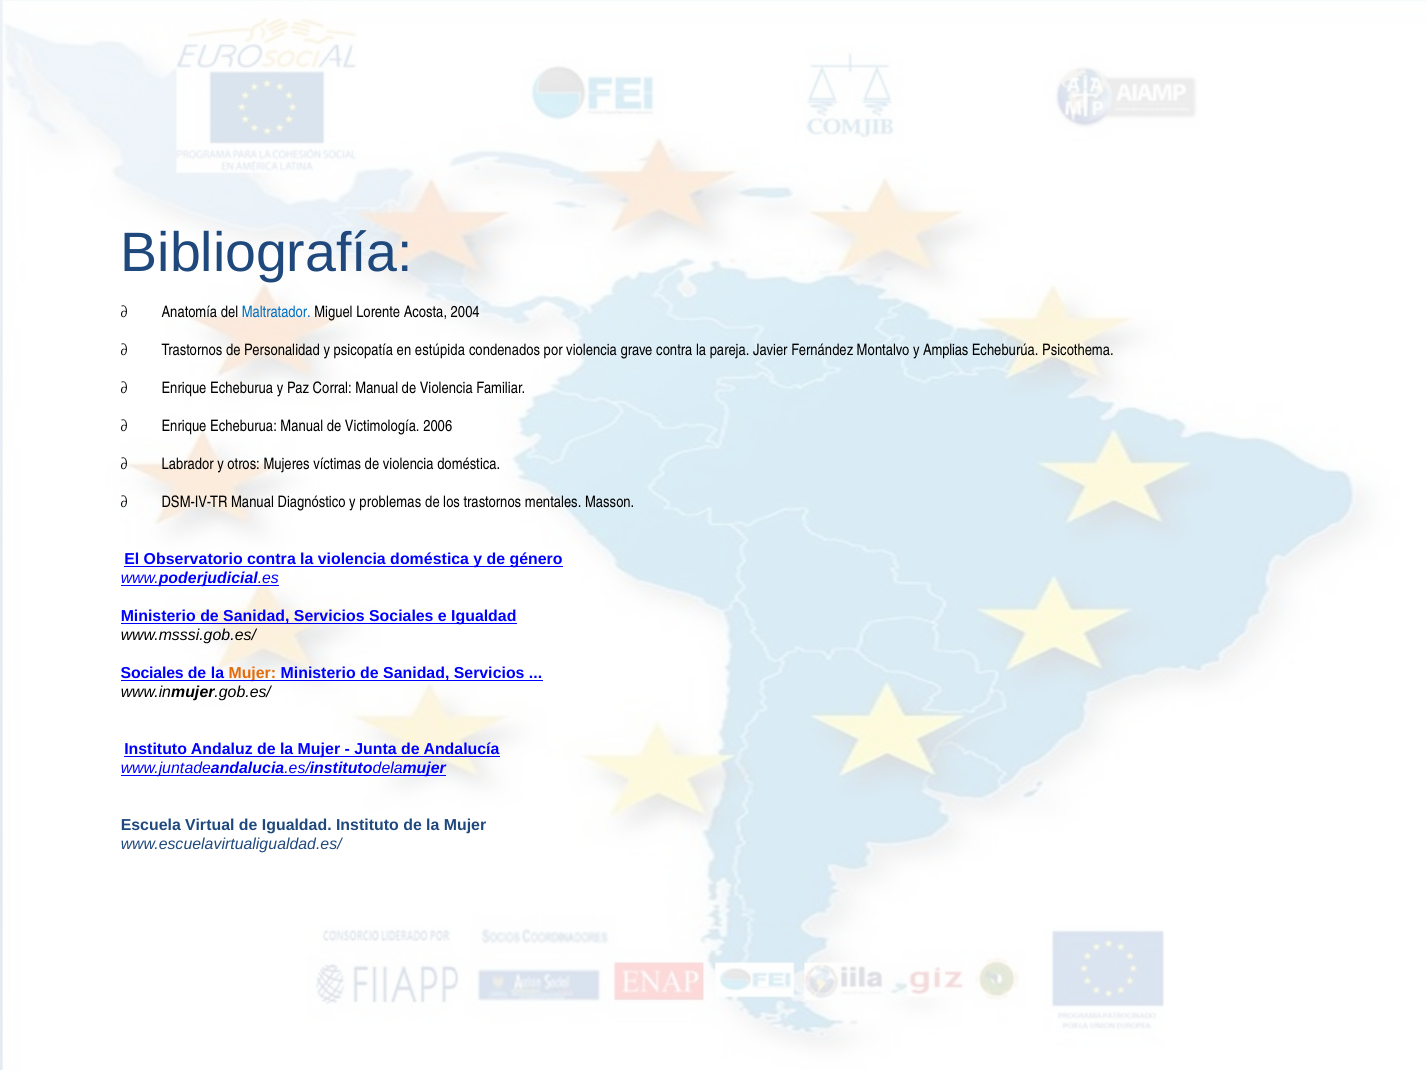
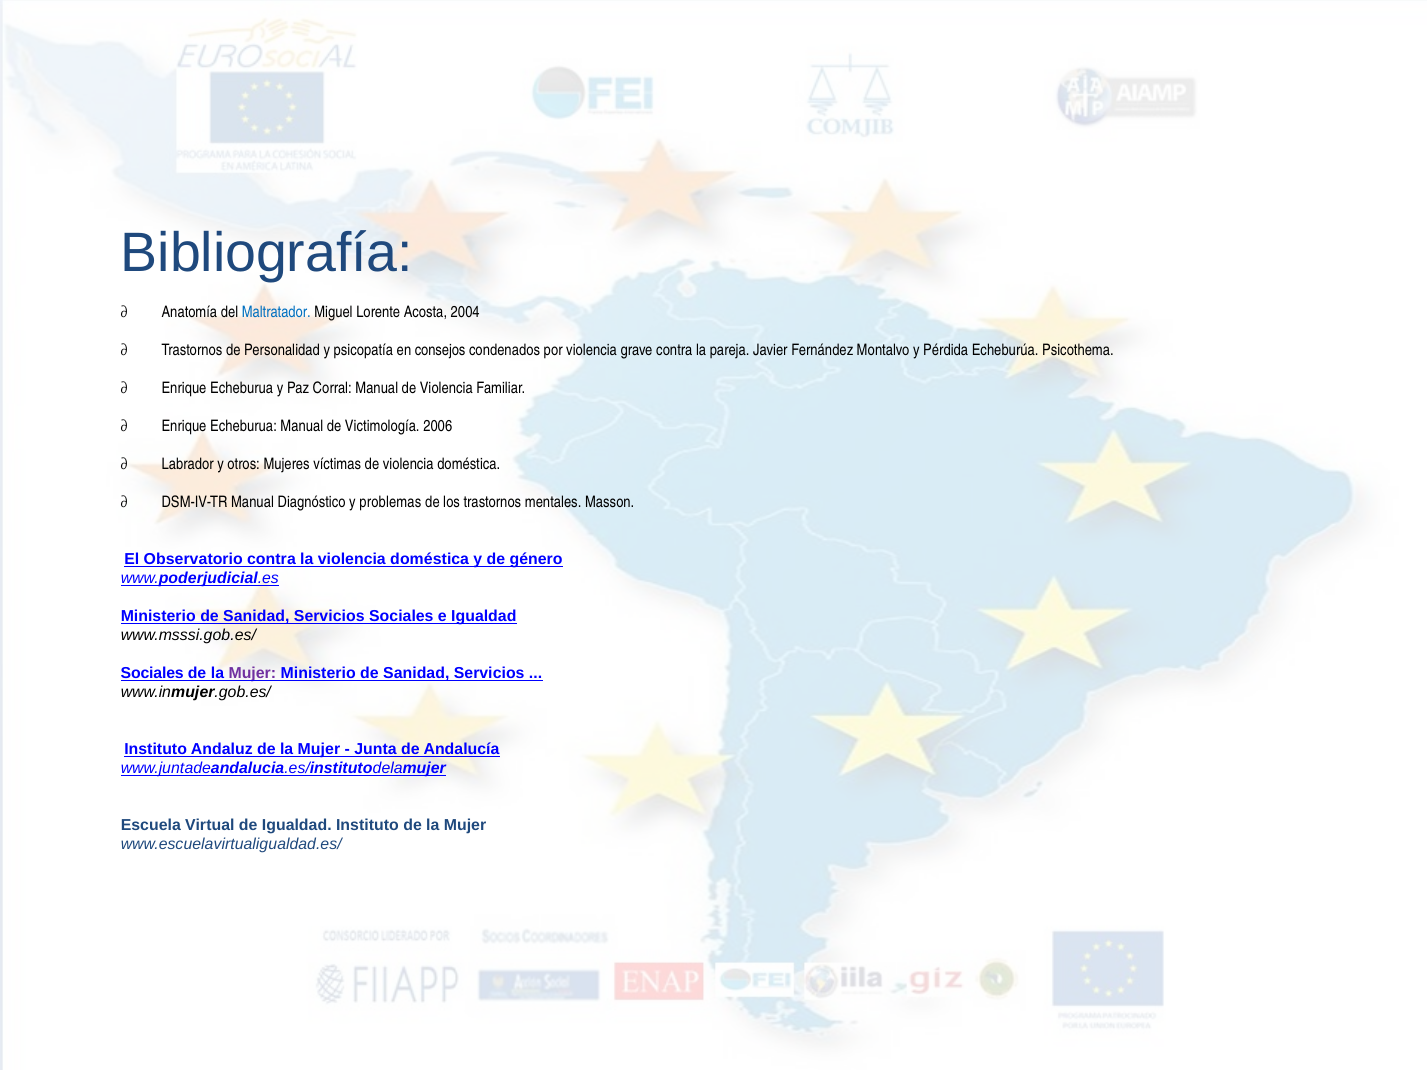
estúpida: estúpida -> consejos
Amplias: Amplias -> Pérdida
Mujer at (252, 673) colour: orange -> purple
